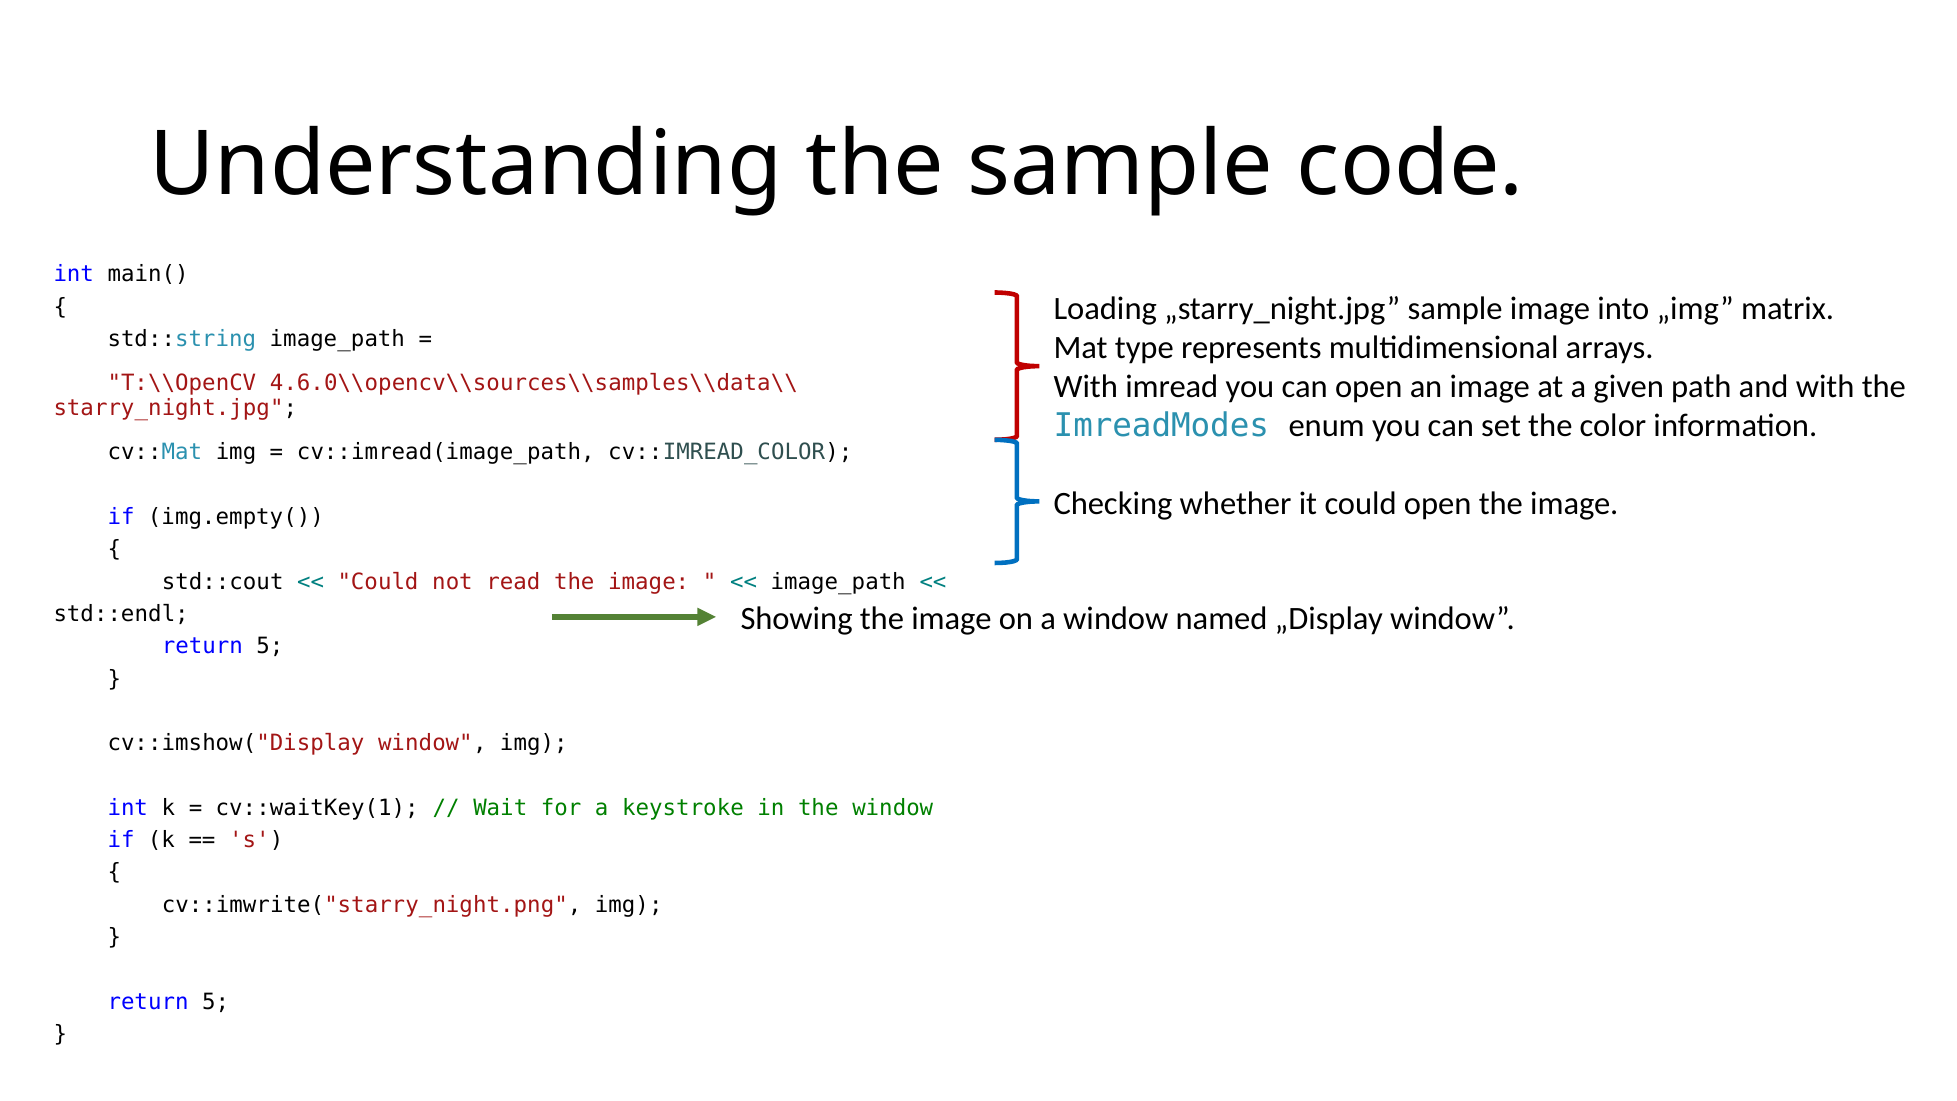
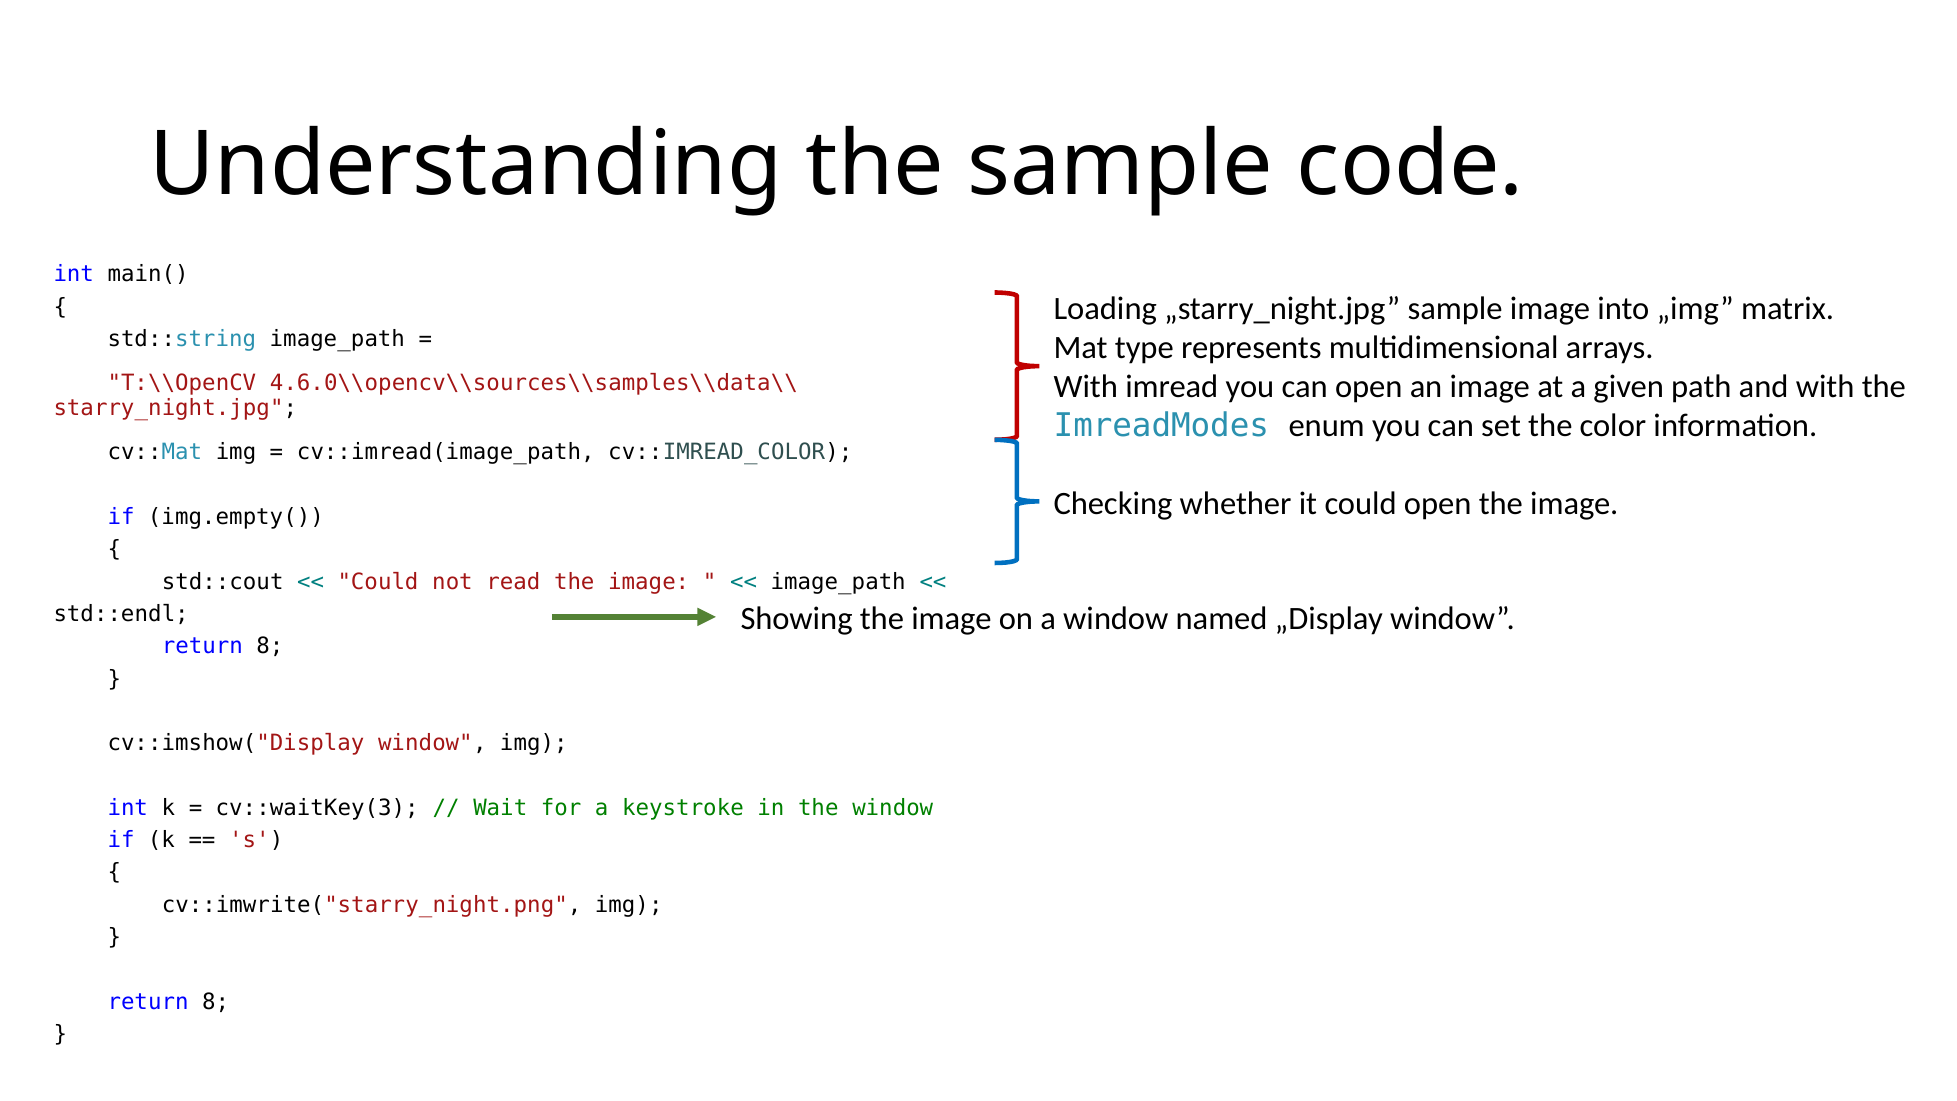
5 at (270, 646): 5 -> 8
cv::waitKey(1: cv::waitKey(1 -> cv::waitKey(3
5 at (216, 1002): 5 -> 8
